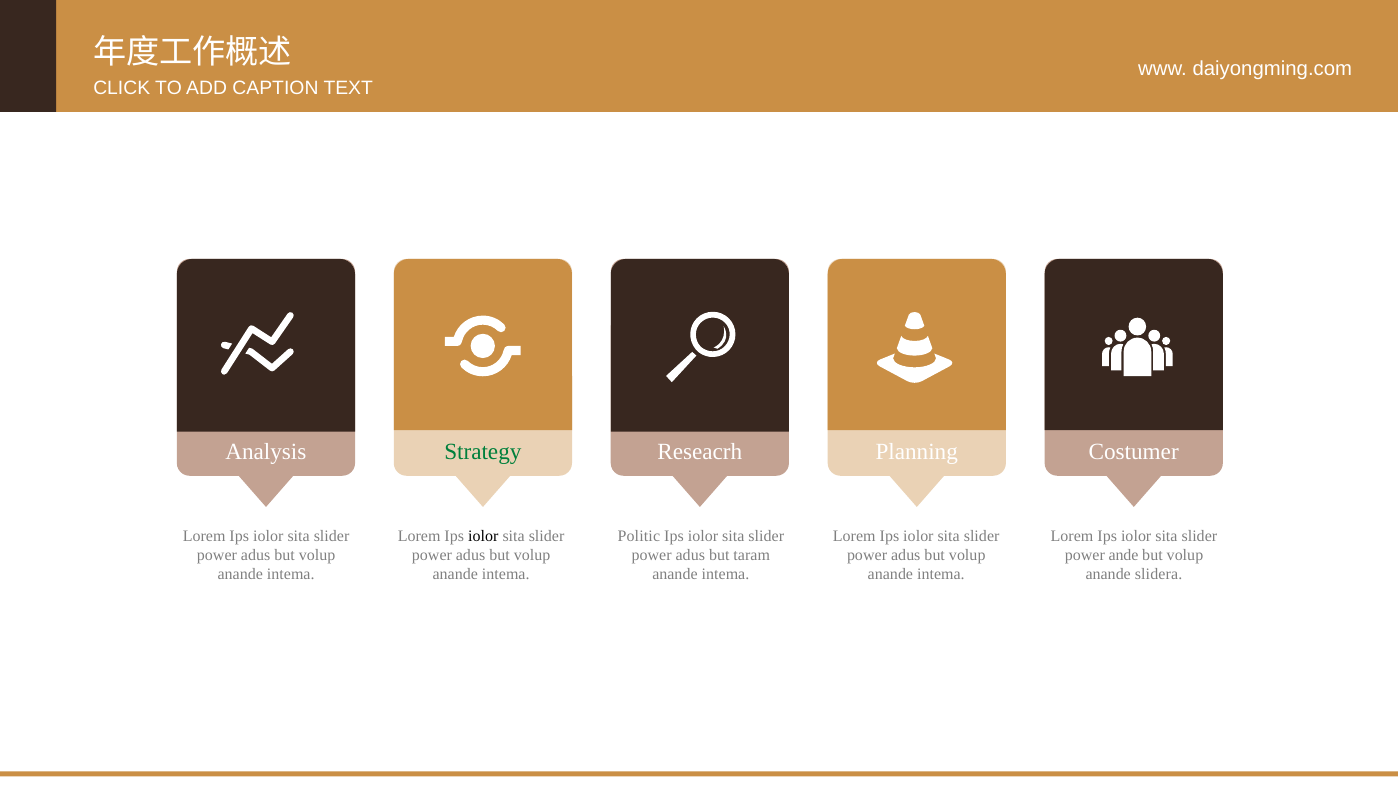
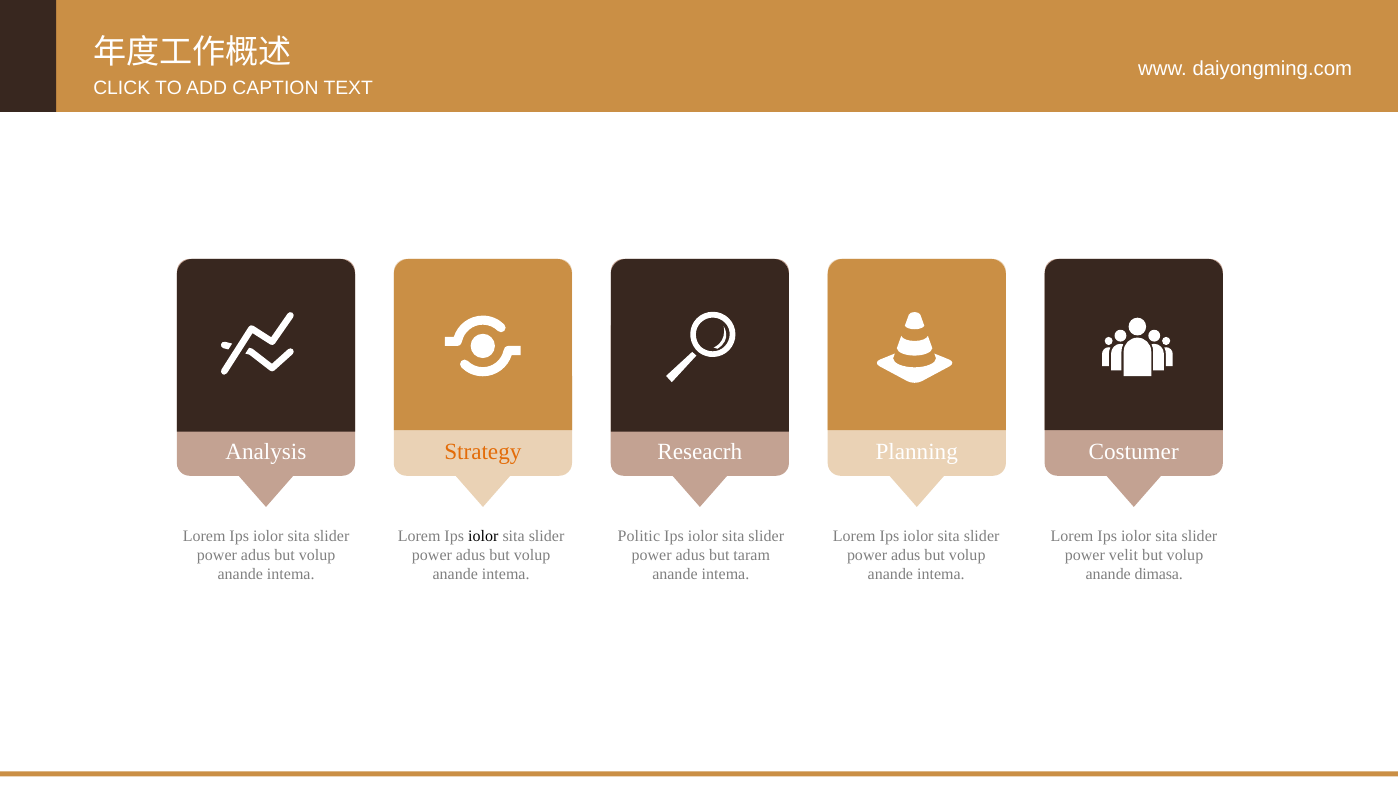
Strategy colour: green -> orange
ande: ande -> velit
slidera: slidera -> dimasa
